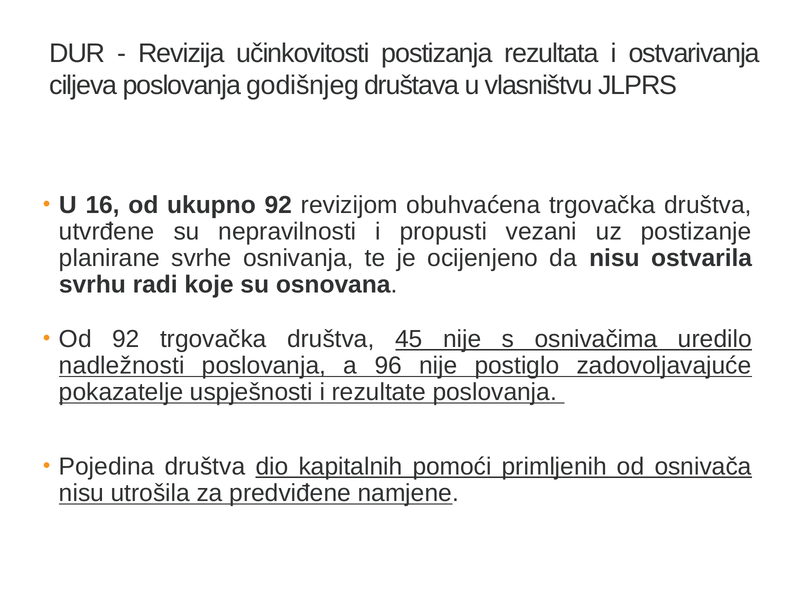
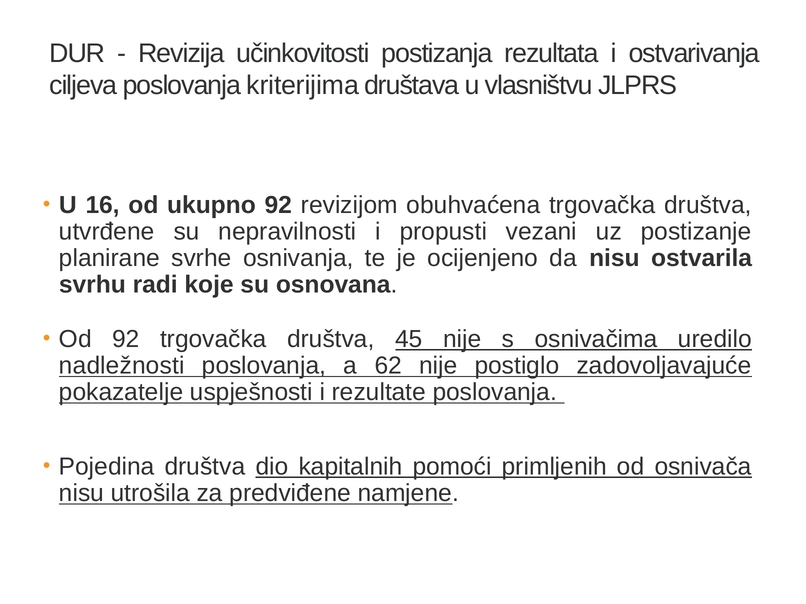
godišnjeg: godišnjeg -> kriterijima
96: 96 -> 62
